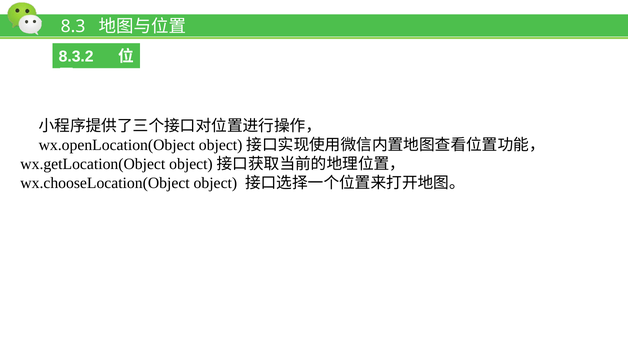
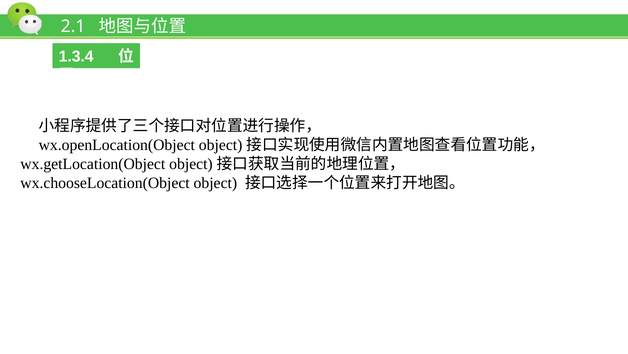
8.3: 8.3 -> 2.1
8.3.2: 8.3.2 -> 1.3.4
